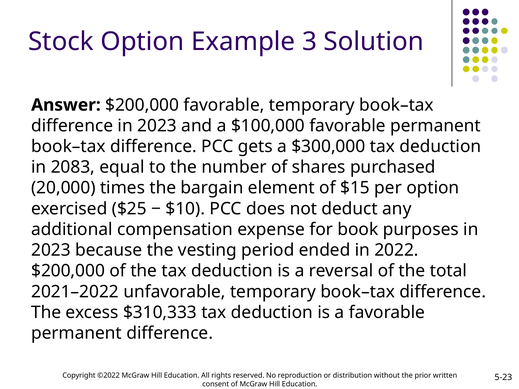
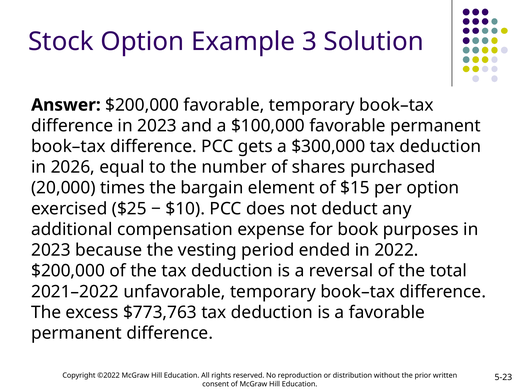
2083: 2083 -> 2026
$310,333: $310,333 -> $773,763
